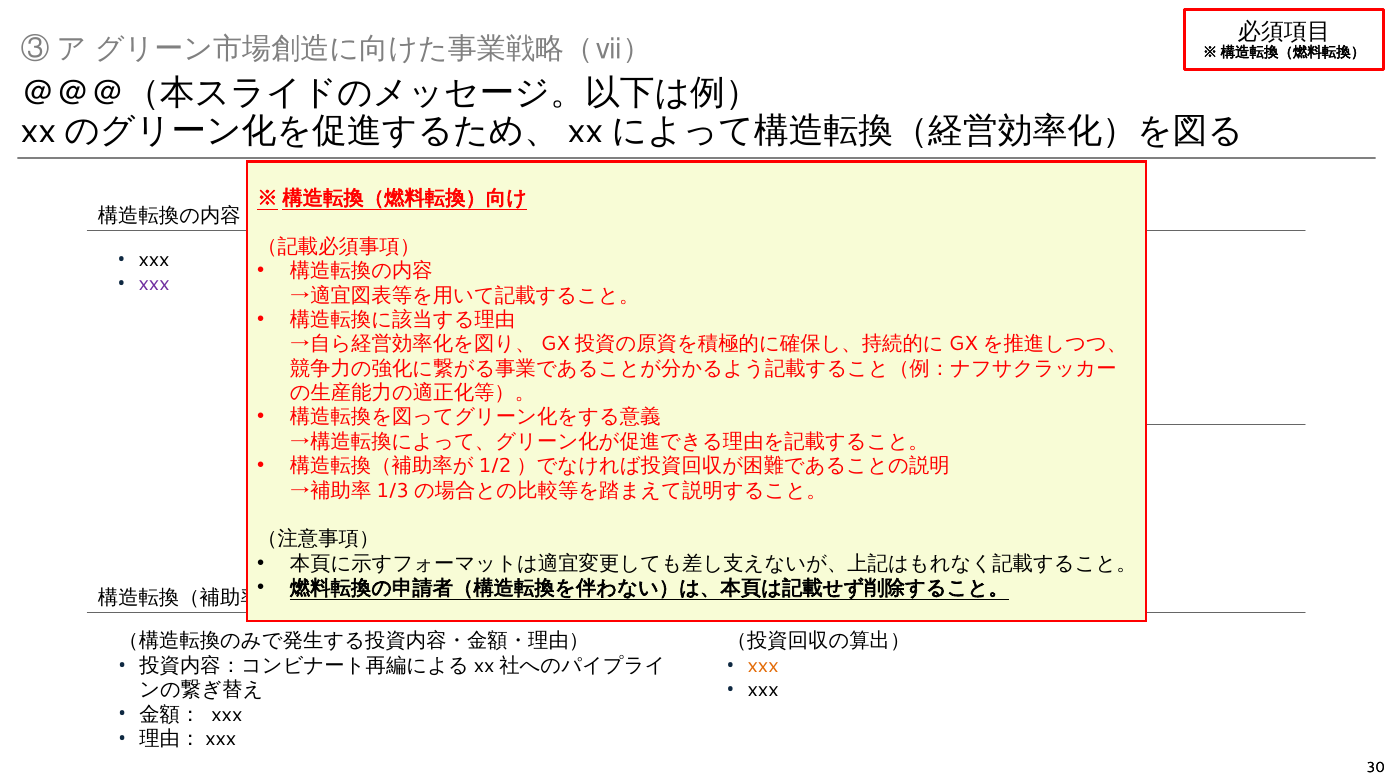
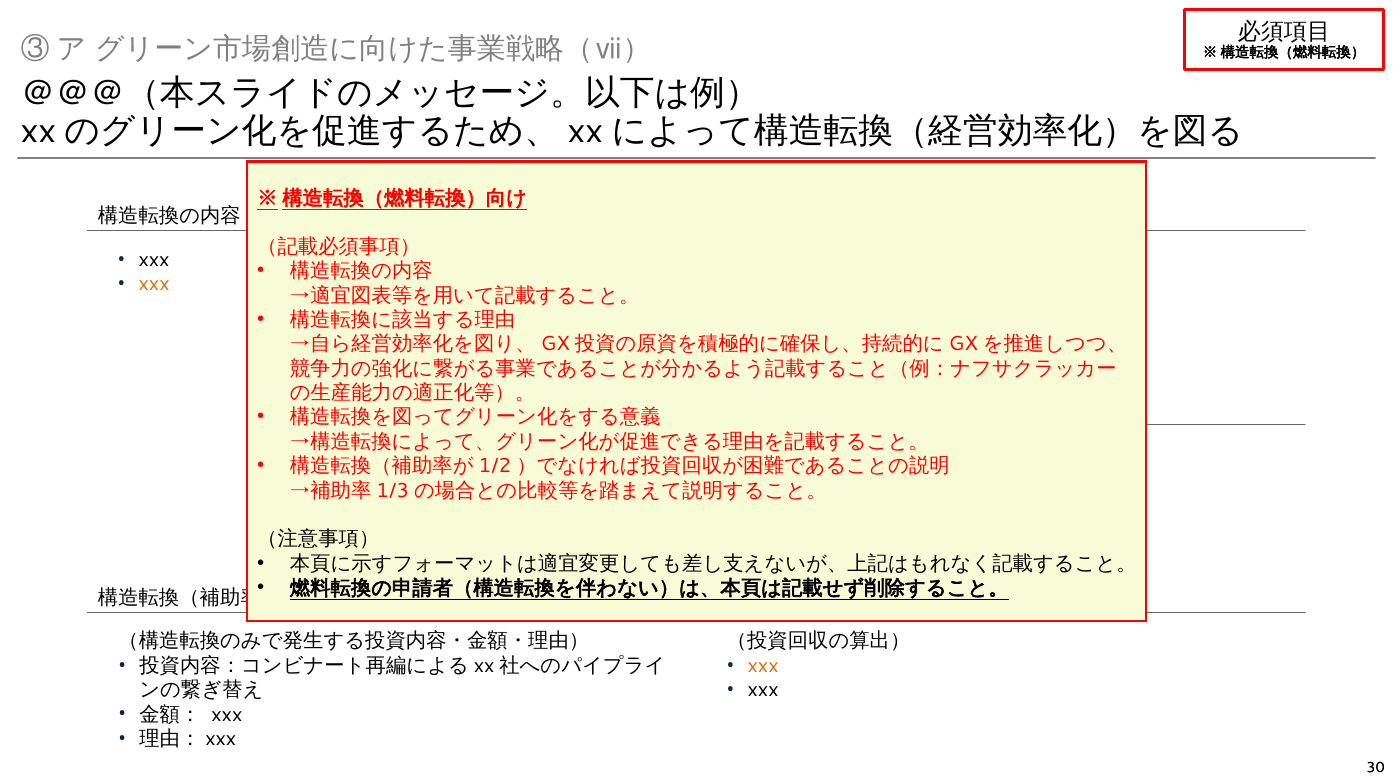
xxx at (154, 284) colour: purple -> orange
